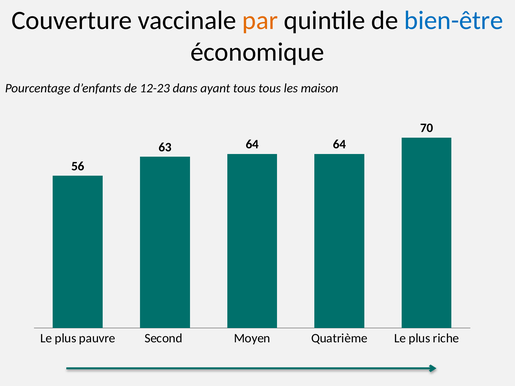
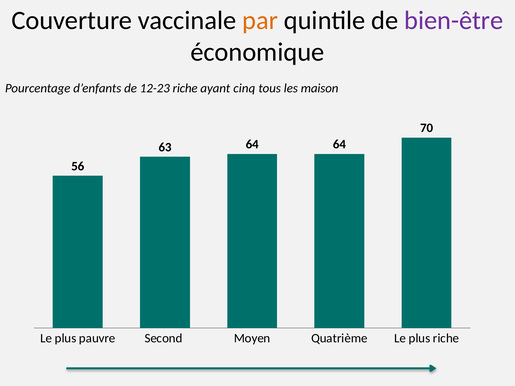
bien-être colour: blue -> purple
12-23 dans: dans -> riche
ayant tous: tous -> cinq
